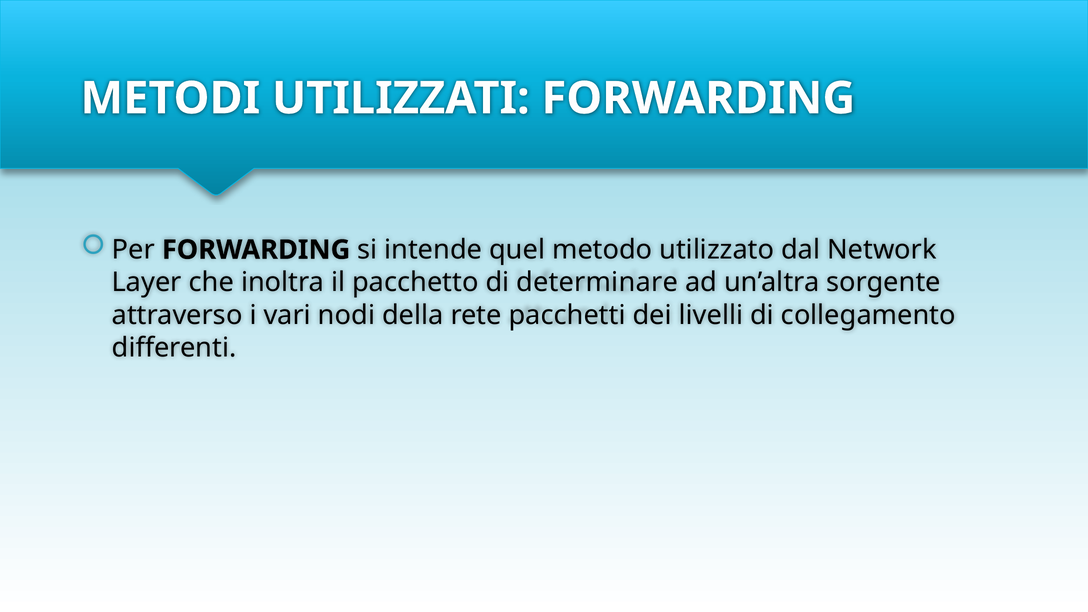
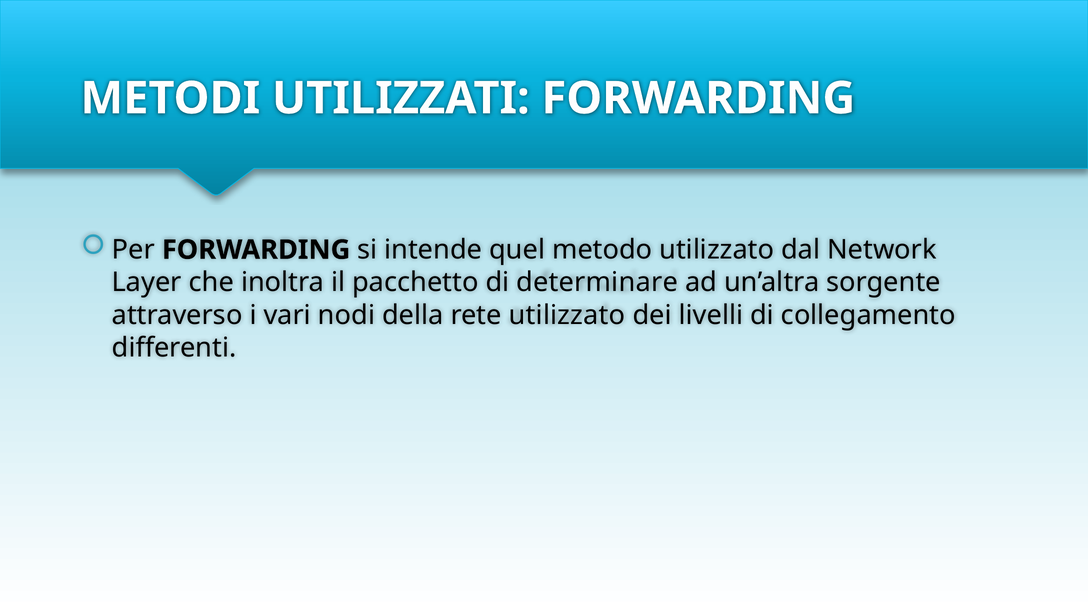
rete pacchetti: pacchetti -> utilizzato
